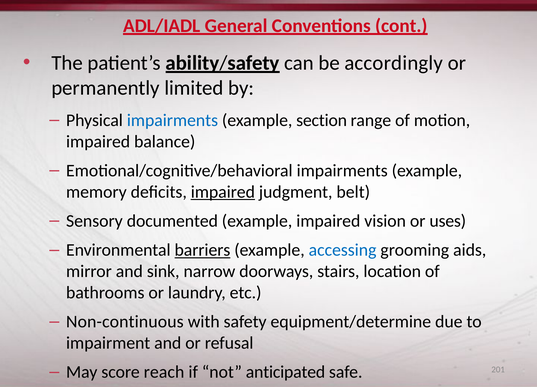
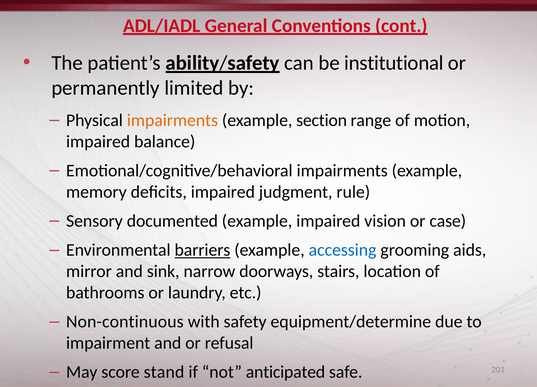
accordingly: accordingly -> institutional
impairments at (172, 120) colour: blue -> orange
impaired at (223, 192) underline: present -> none
belt: belt -> rule
uses: uses -> case
reach: reach -> stand
